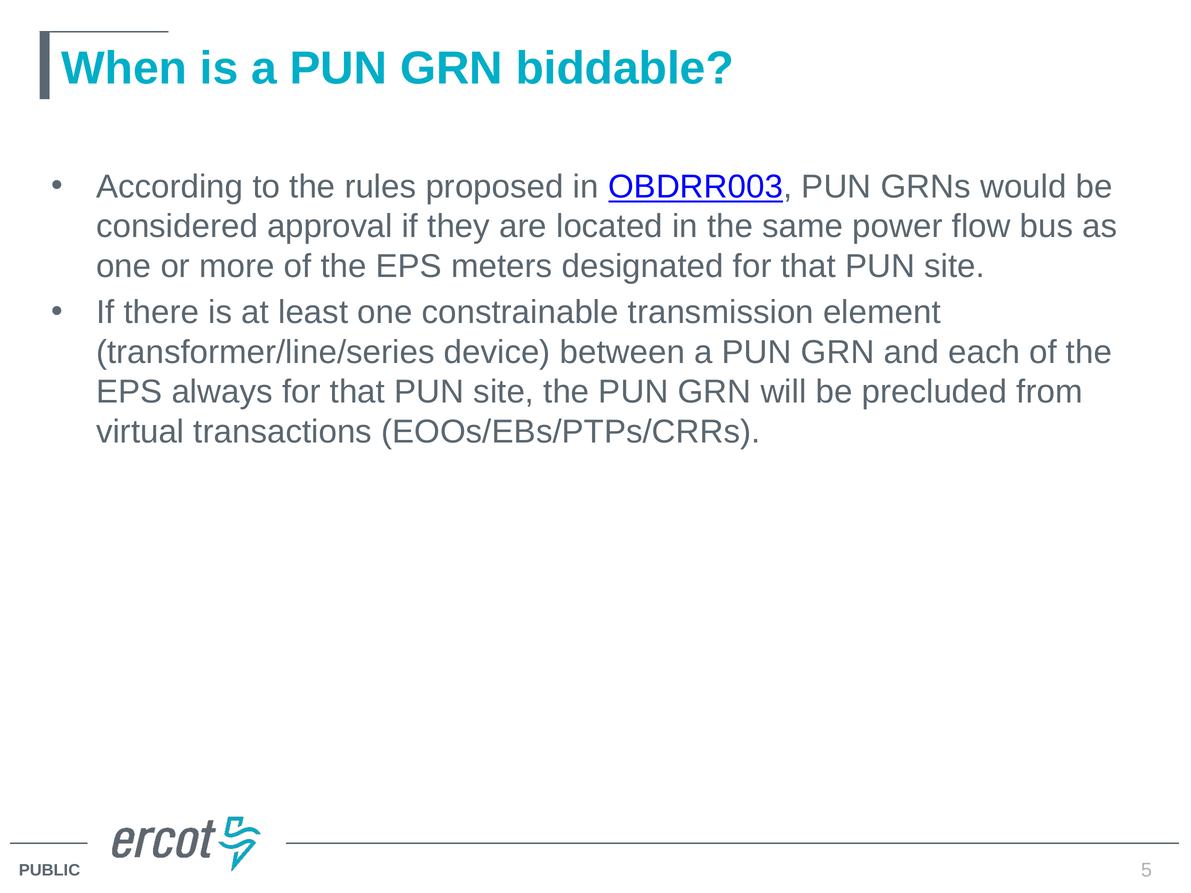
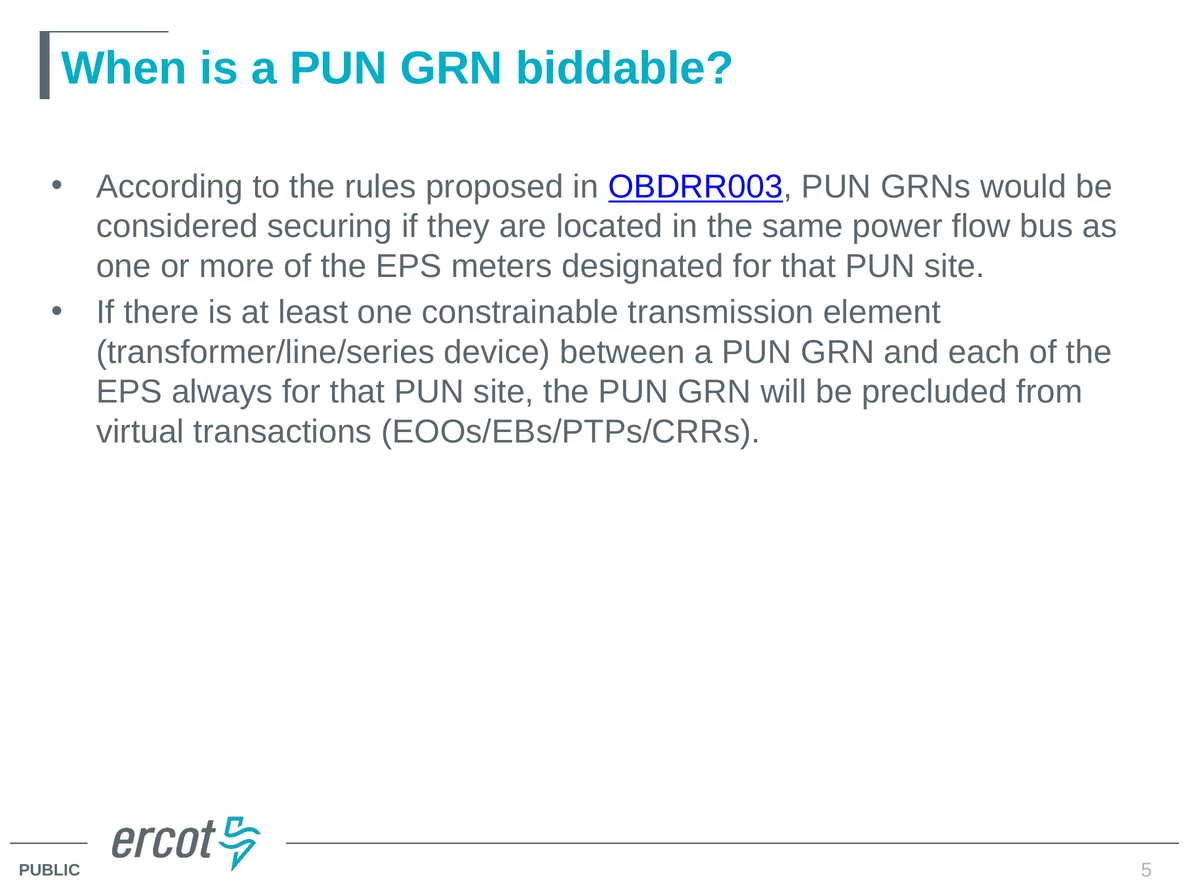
approval: approval -> securing
